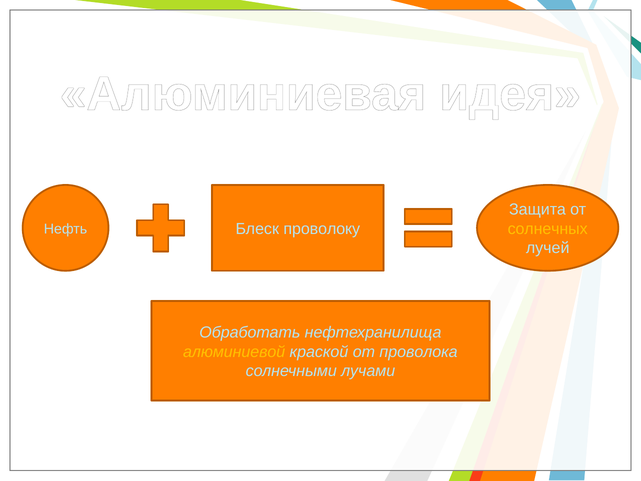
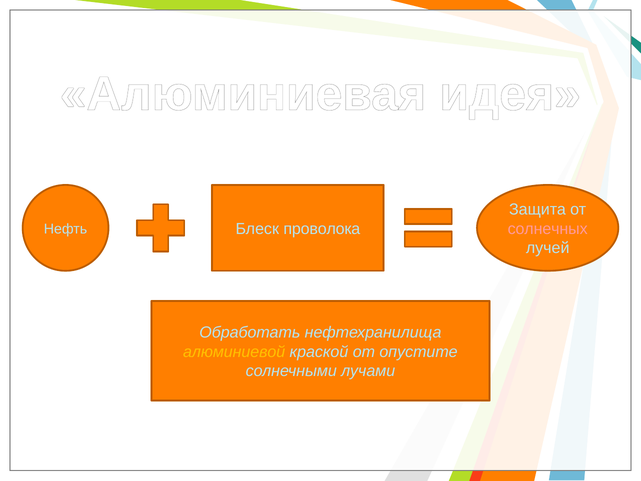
солнечных colour: yellow -> pink
проволоку: проволоку -> проволока
проволока: проволока -> опустите
